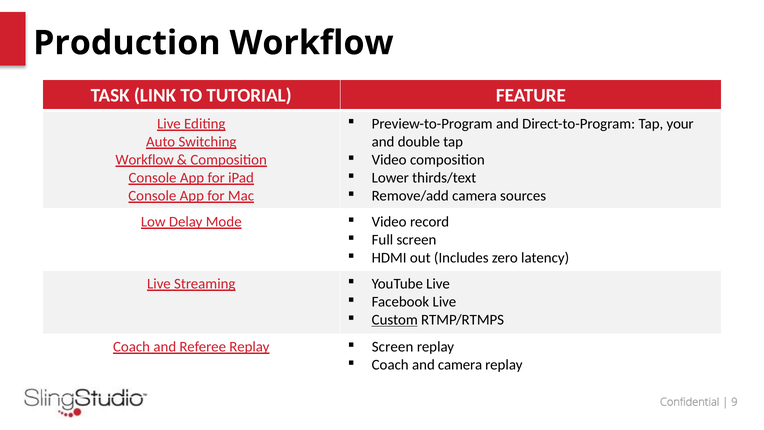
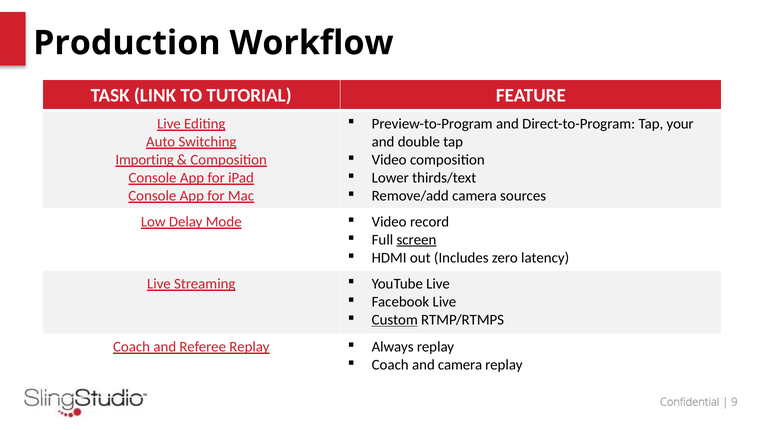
Workflow at (145, 160): Workflow -> Importing
screen at (416, 240) underline: none -> present
Screen at (393, 347): Screen -> Always
